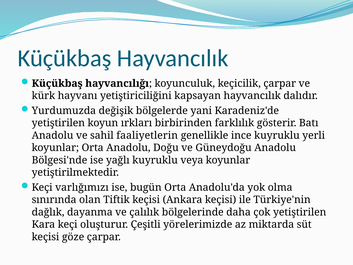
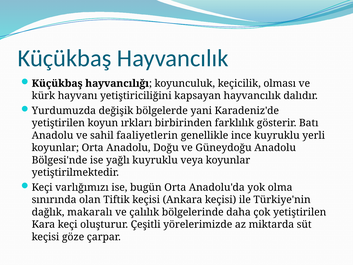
keçicilik çarpar: çarpar -> olması
dayanma: dayanma -> makaralı
